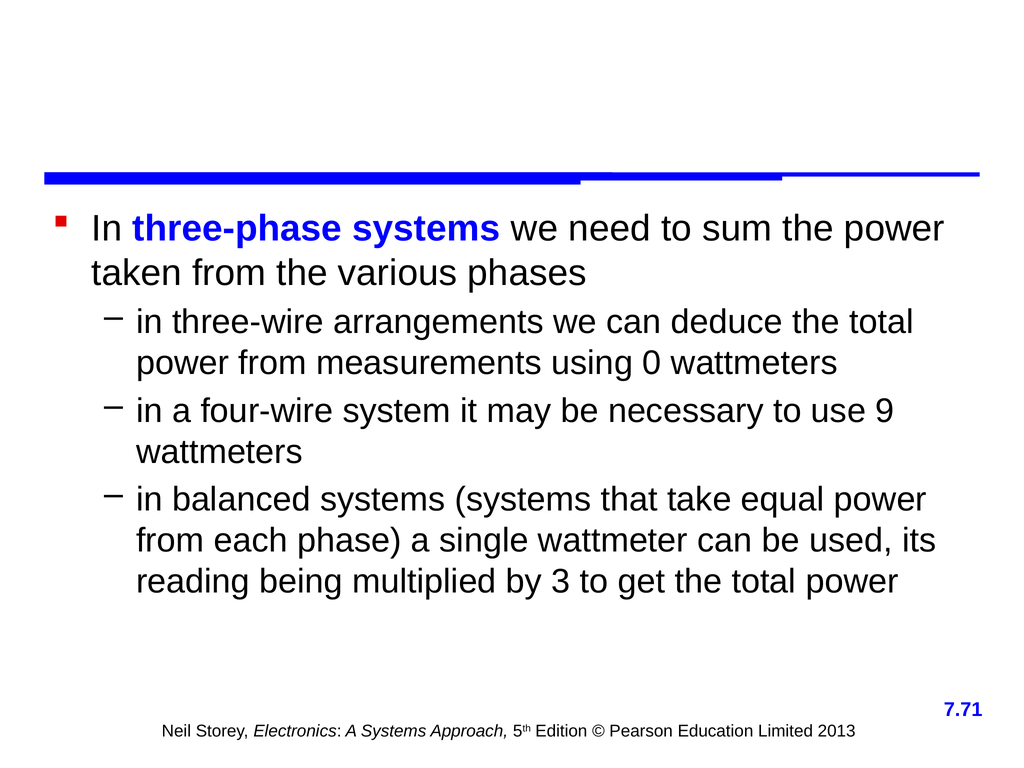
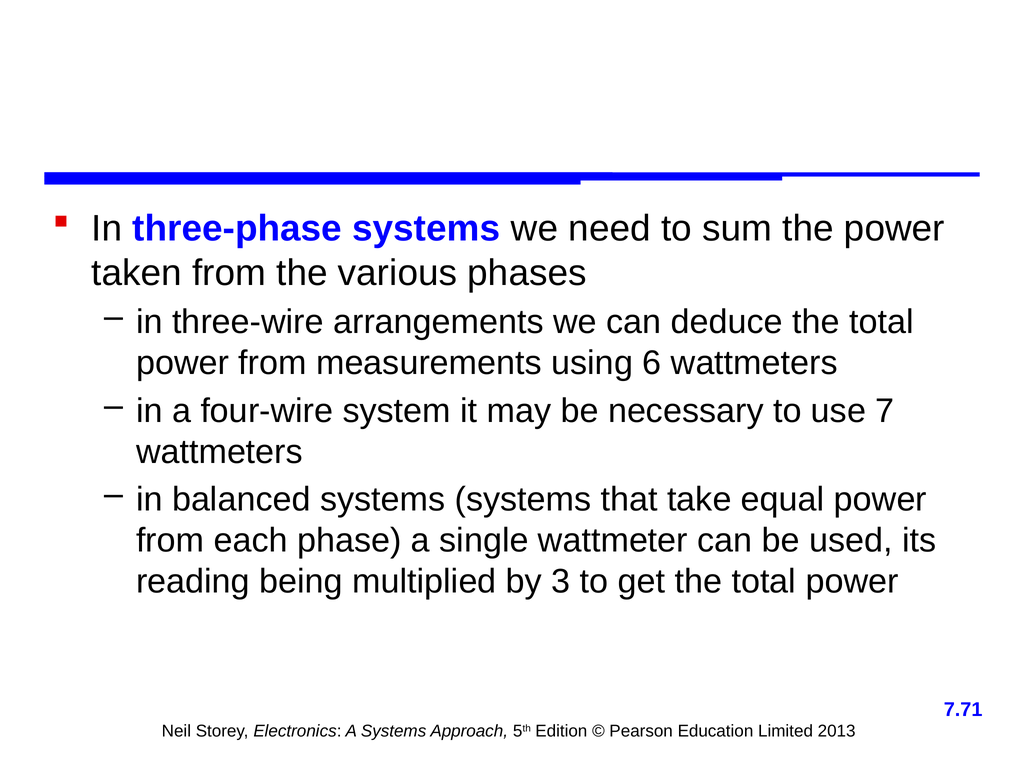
0: 0 -> 6
9: 9 -> 7
